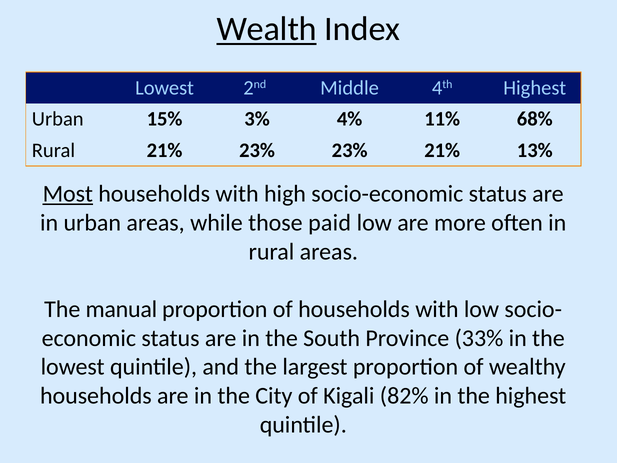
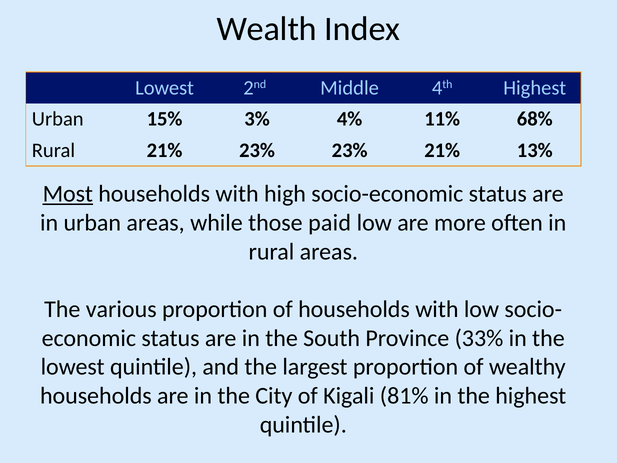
Wealth underline: present -> none
manual: manual -> various
82%: 82% -> 81%
